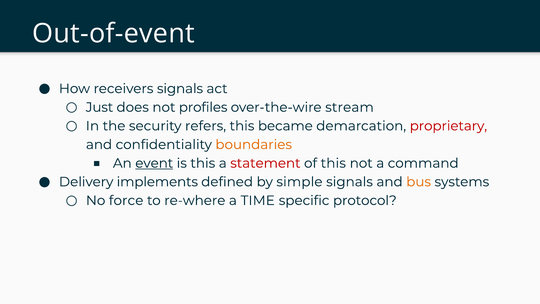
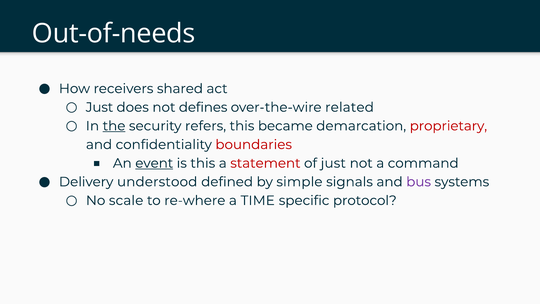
Out-of-event: Out-of-event -> Out-of-needs
receivers signals: signals -> shared
profiles: profiles -> defines
stream: stream -> related
the underline: none -> present
boundaries colour: orange -> red
of this: this -> just
implements: implements -> understood
bus colour: orange -> purple
force: force -> scale
